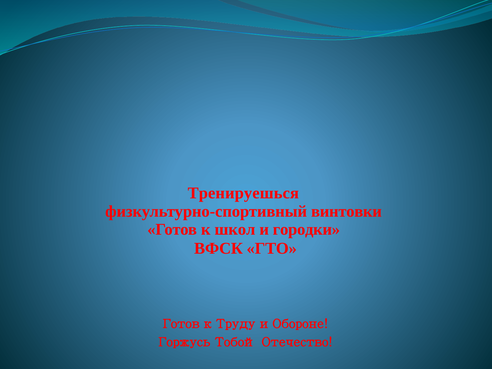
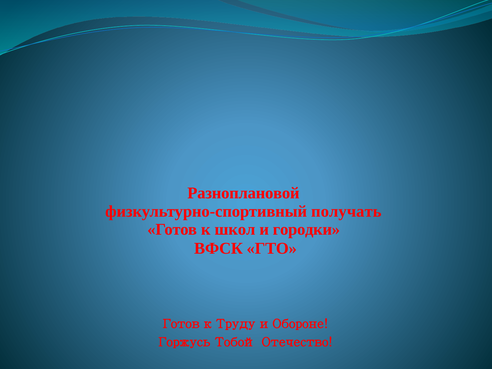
Тренируешься: Тренируешься -> Разноплановой
винтовки: винтовки -> получать
